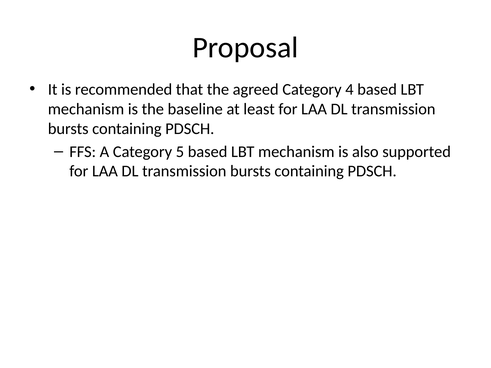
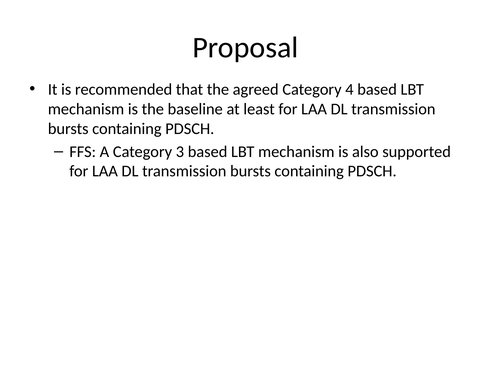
5: 5 -> 3
